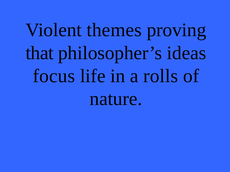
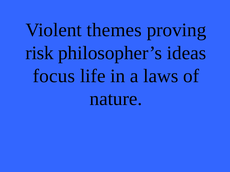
that: that -> risk
rolls: rolls -> laws
